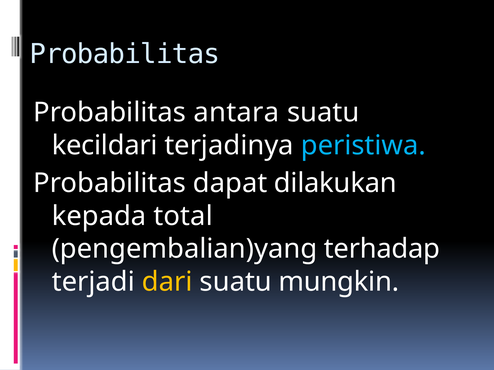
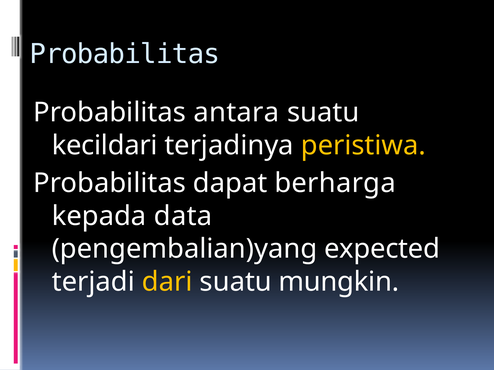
peristiwa colour: light blue -> yellow
dilakukan: dilakukan -> berharga
total: total -> data
terhadap: terhadap -> expected
